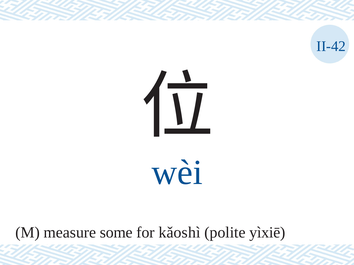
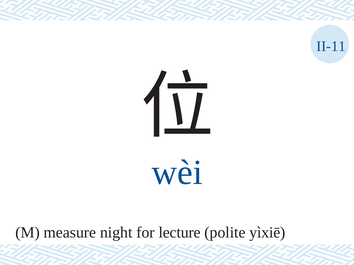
II-42: II-42 -> II-11
some: some -> night
kǎoshì: kǎoshì -> lecture
